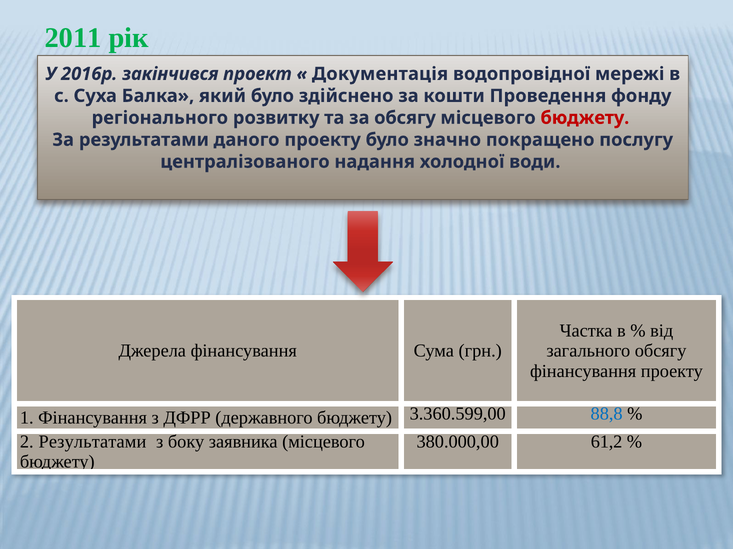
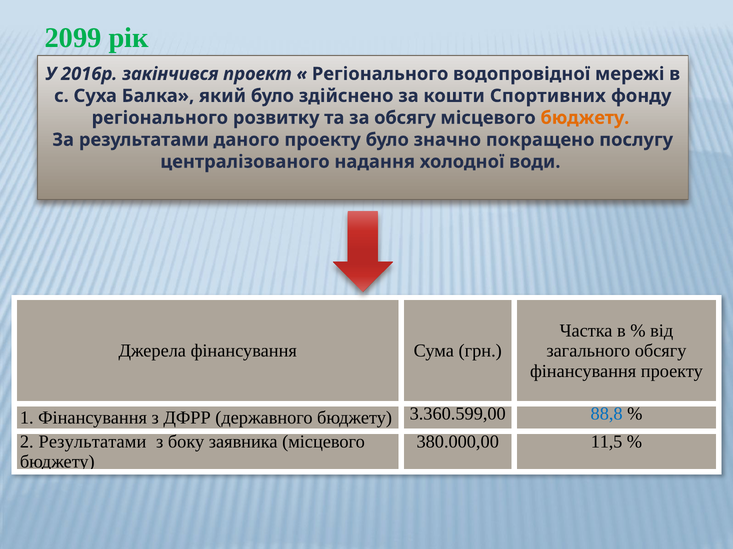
2011: 2011 -> 2099
Документація at (380, 74): Документація -> Регіонального
Проведення: Проведення -> Спортивних
бюджету at (585, 118) colour: red -> orange
61,2: 61,2 -> 11,5
